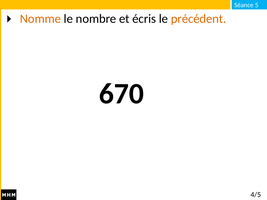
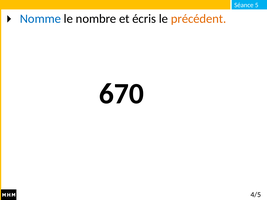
Nomme colour: orange -> blue
